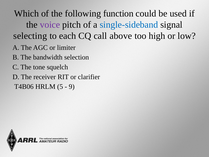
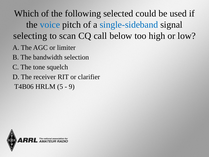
function: function -> selected
voice colour: purple -> blue
each: each -> scan
above: above -> below
